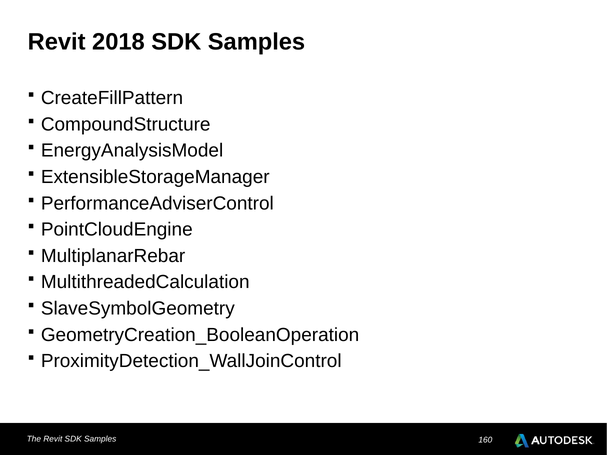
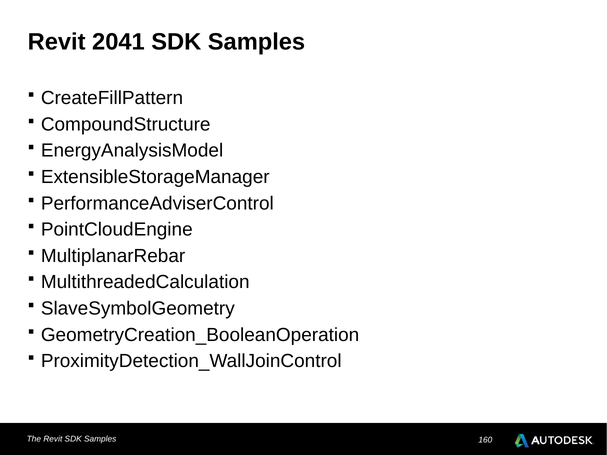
2018: 2018 -> 2041
